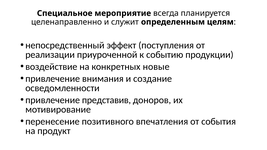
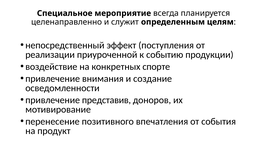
новые: новые -> спорте
